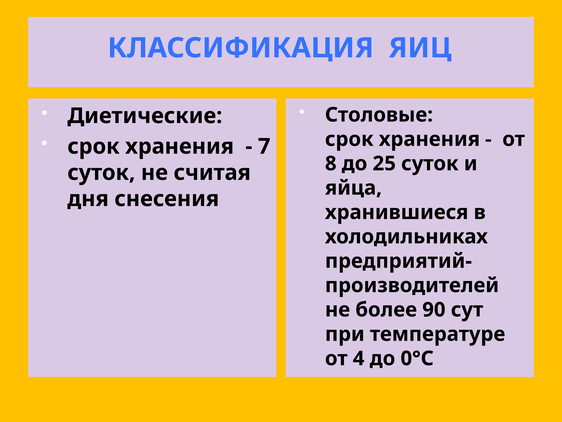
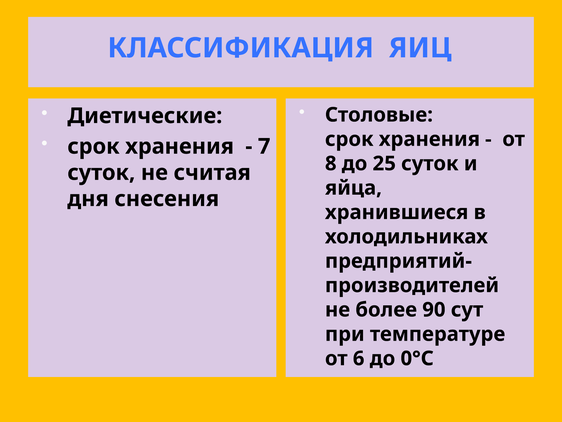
4: 4 -> 6
